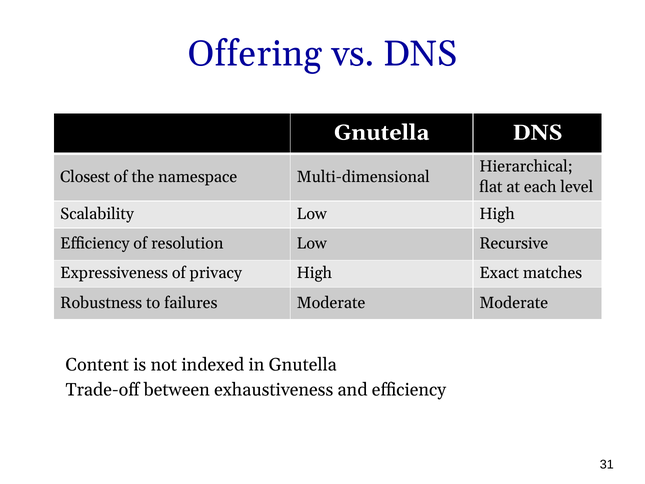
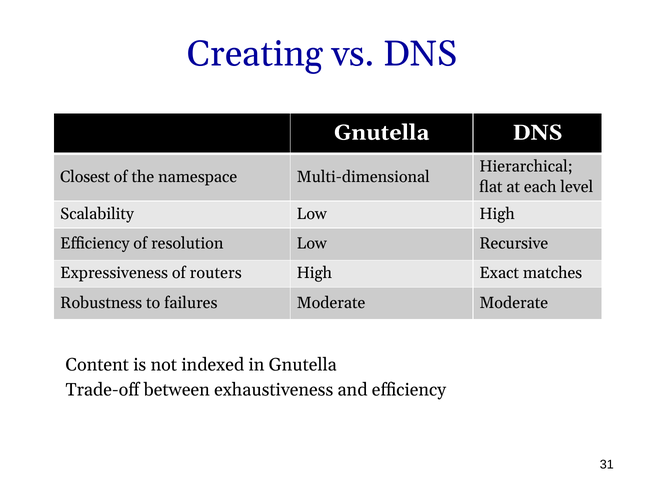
Offering: Offering -> Creating
privacy: privacy -> routers
